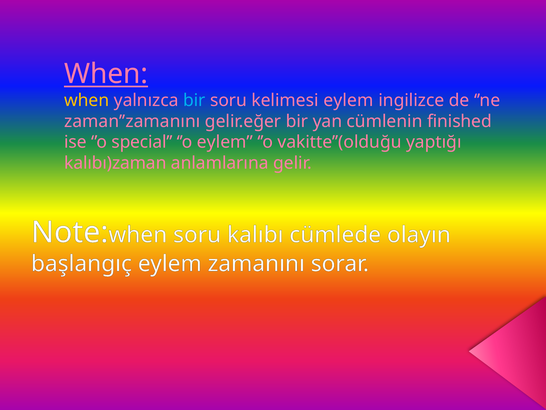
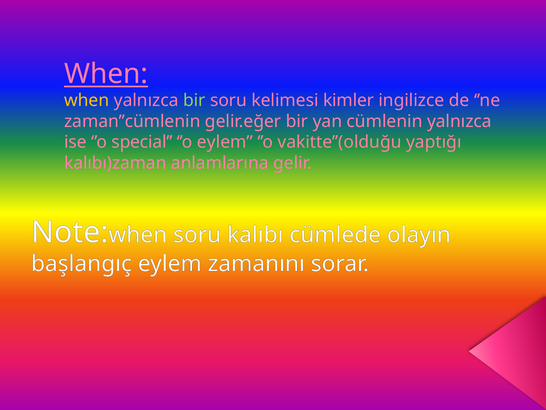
bir at (194, 100) colour: light blue -> light green
kelimesi eylem: eylem -> kimler
zaman’’zamanını: zaman’’zamanını -> zaman’’cümlenin
cümlenin finished: finished -> yalnızca
